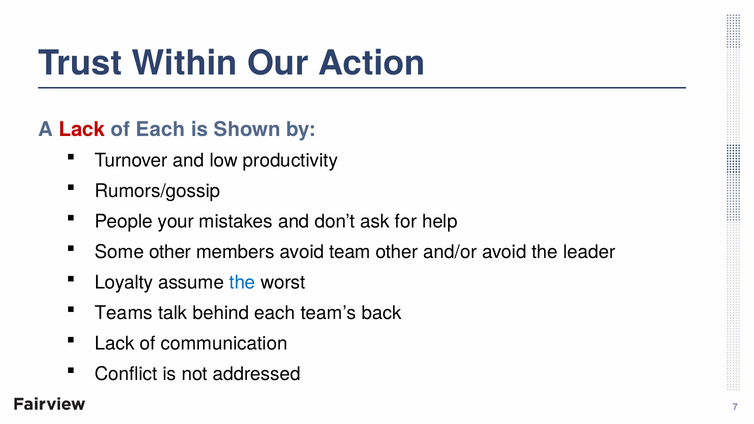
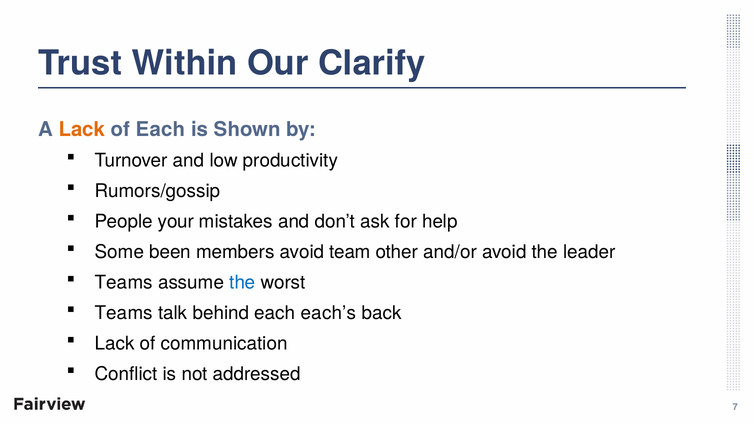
Action: Action -> Clarify
Lack at (82, 129) colour: red -> orange
Some other: other -> been
Loyalty at (124, 283): Loyalty -> Teams
team’s: team’s -> each’s
